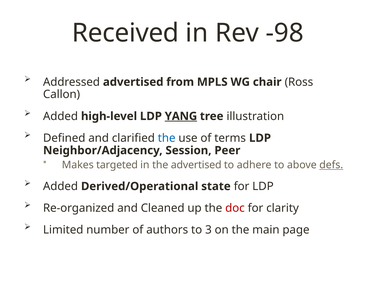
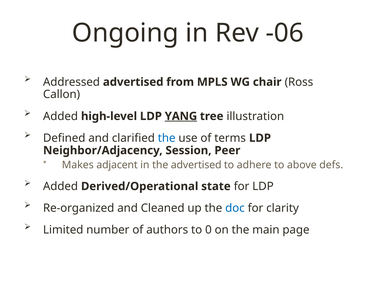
Received: Received -> Ongoing
-98: -98 -> -06
targeted: targeted -> adjacent
defs underline: present -> none
doc colour: red -> blue
3: 3 -> 0
